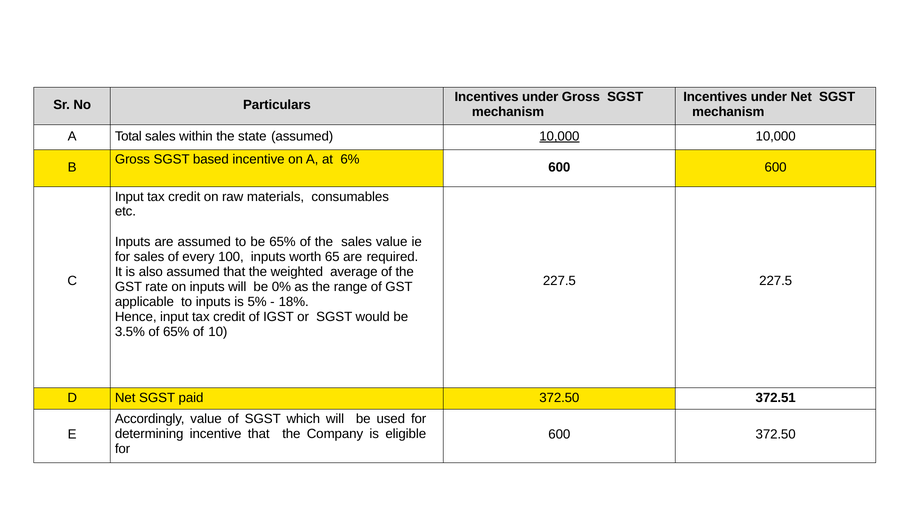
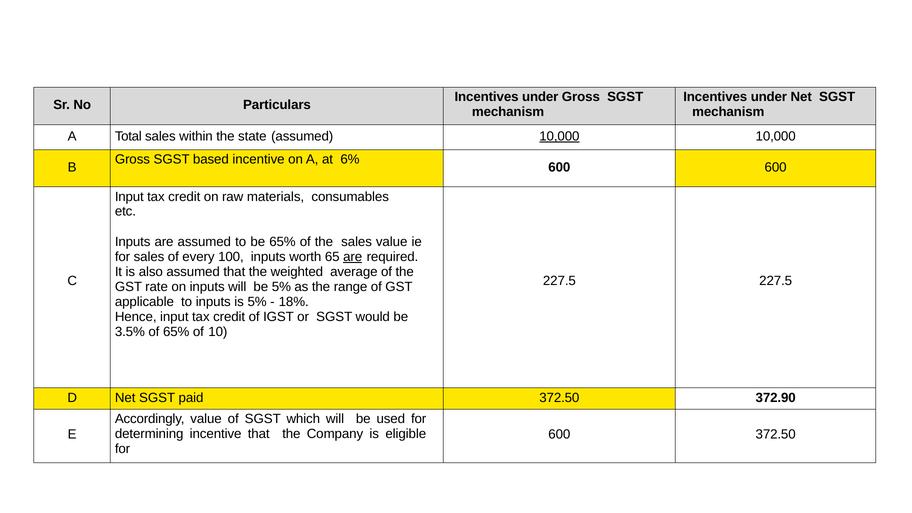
are at (353, 257) underline: none -> present
be 0%: 0% -> 5%
372.51: 372.51 -> 372.90
